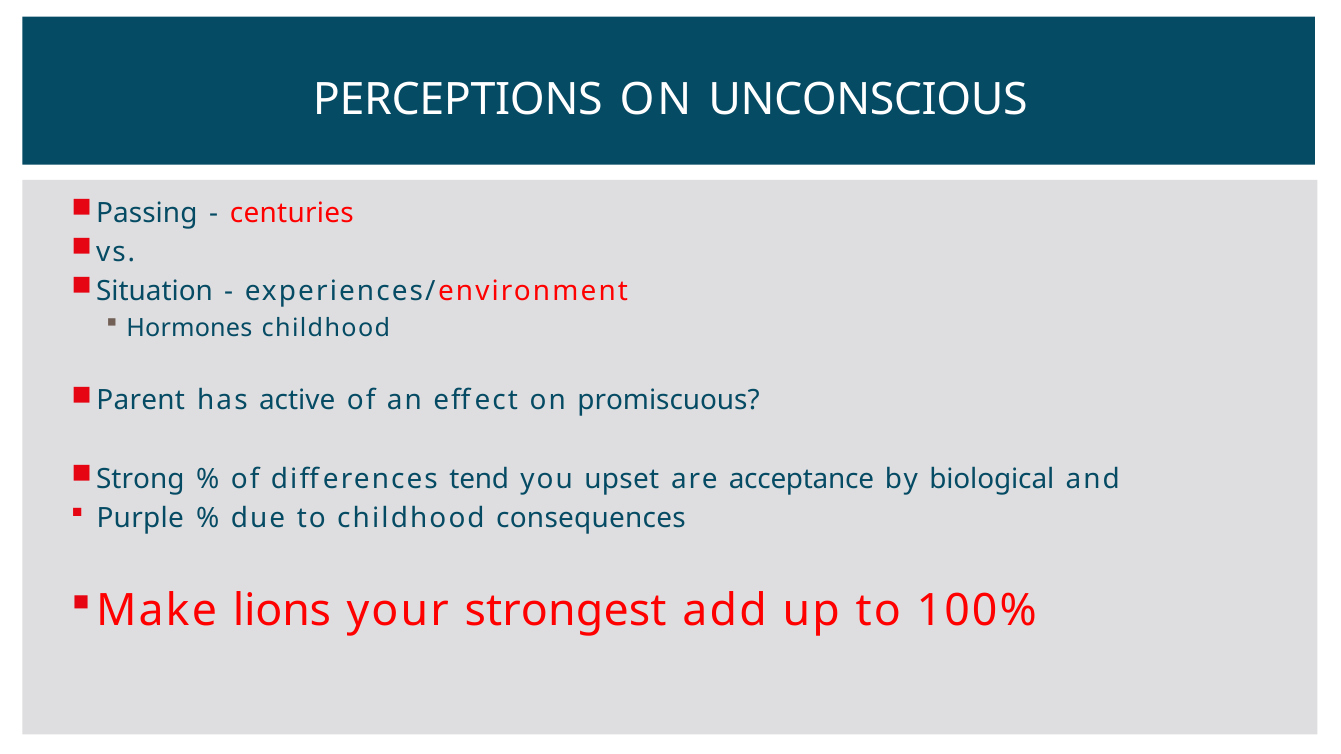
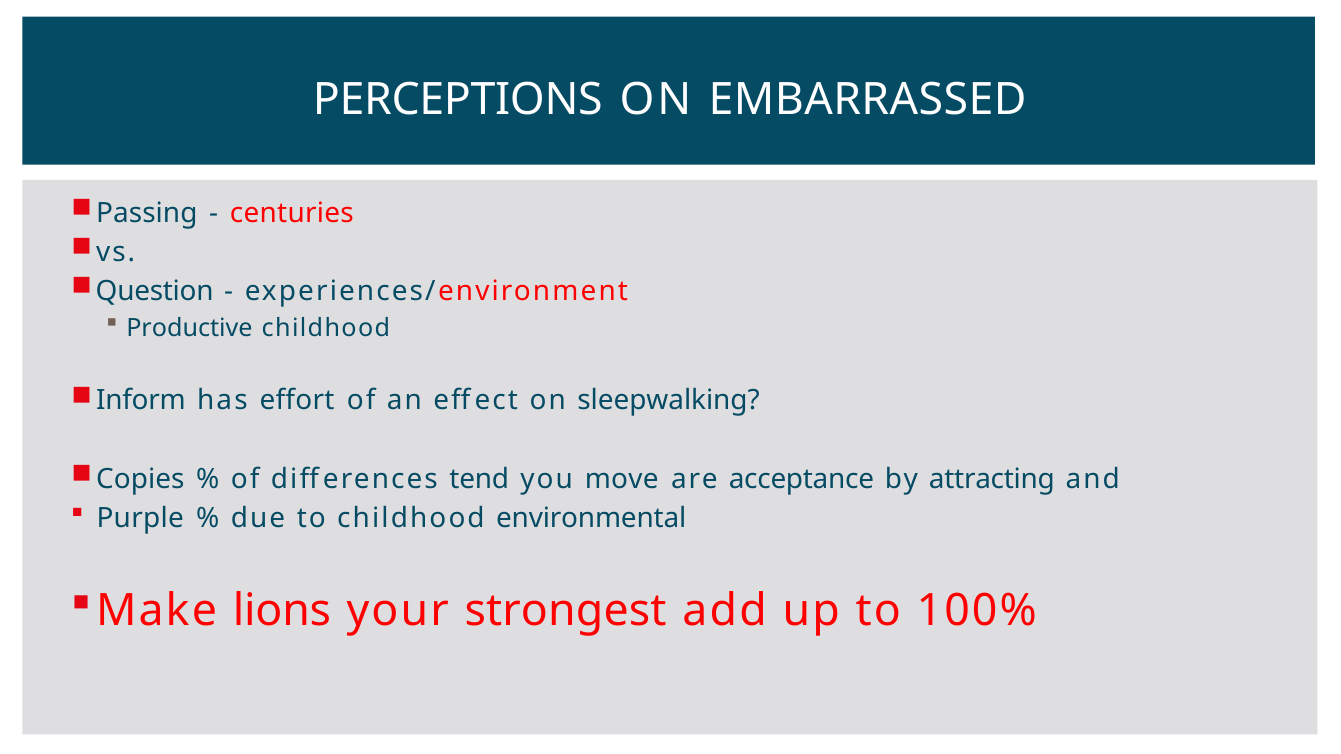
UNCONSCIOUS: UNCONSCIOUS -> EMBARRASSED
Situation: Situation -> Question
Hormones: Hormones -> Productive
Parent: Parent -> Inform
active: active -> effort
promiscuous: promiscuous -> sleepwalking
Strong: Strong -> Copies
upset: upset -> move
biological: biological -> attracting
consequences: consequences -> environmental
